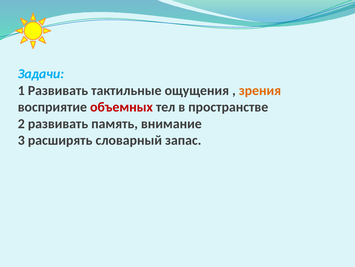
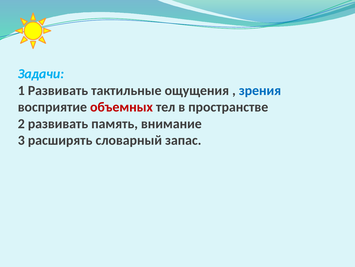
зрения colour: orange -> blue
